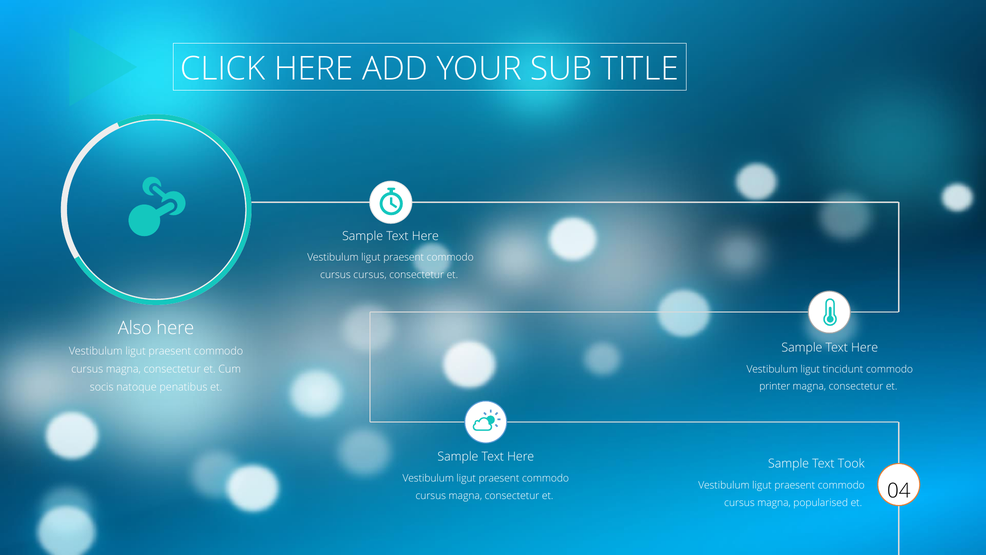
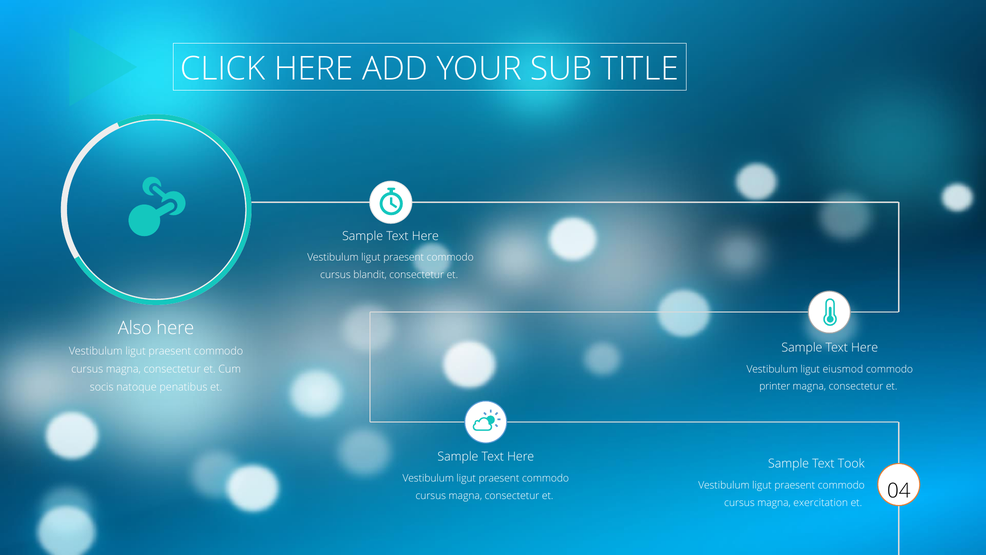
cursus cursus: cursus -> blandit
tincidunt: tincidunt -> eiusmod
popularised: popularised -> exercitation
